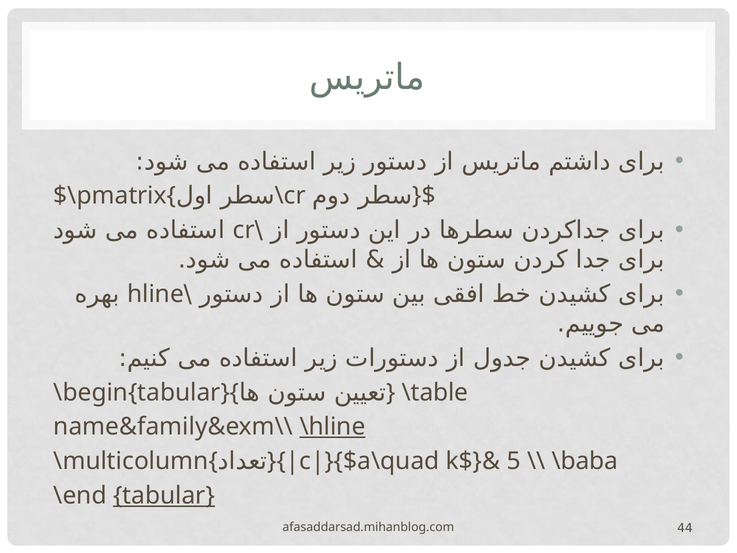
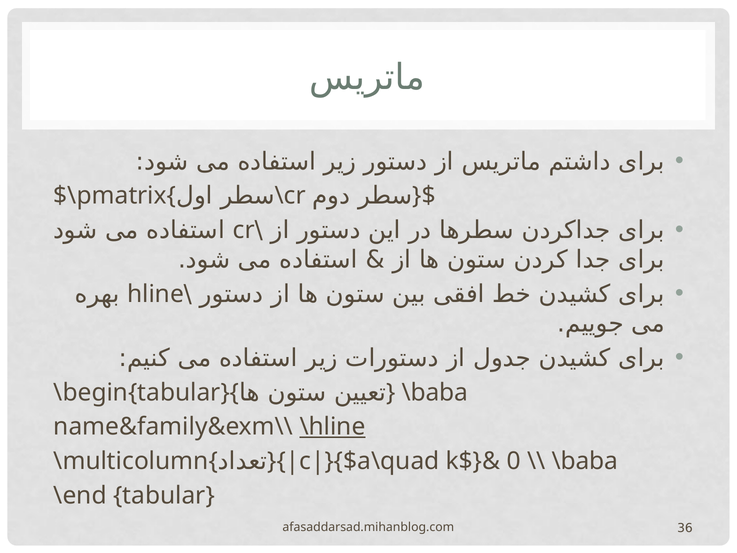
\table at (435, 392): \table -> \baba
5: 5 -> 0
tabular underline: present -> none
44: 44 -> 36
